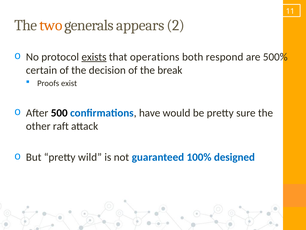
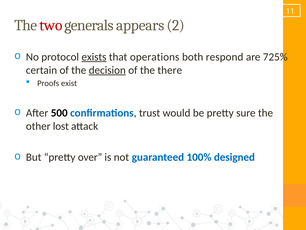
two colour: orange -> red
500%: 500% -> 725%
decision underline: none -> present
break: break -> there
have: have -> trust
raft: raft -> lost
wild: wild -> over
